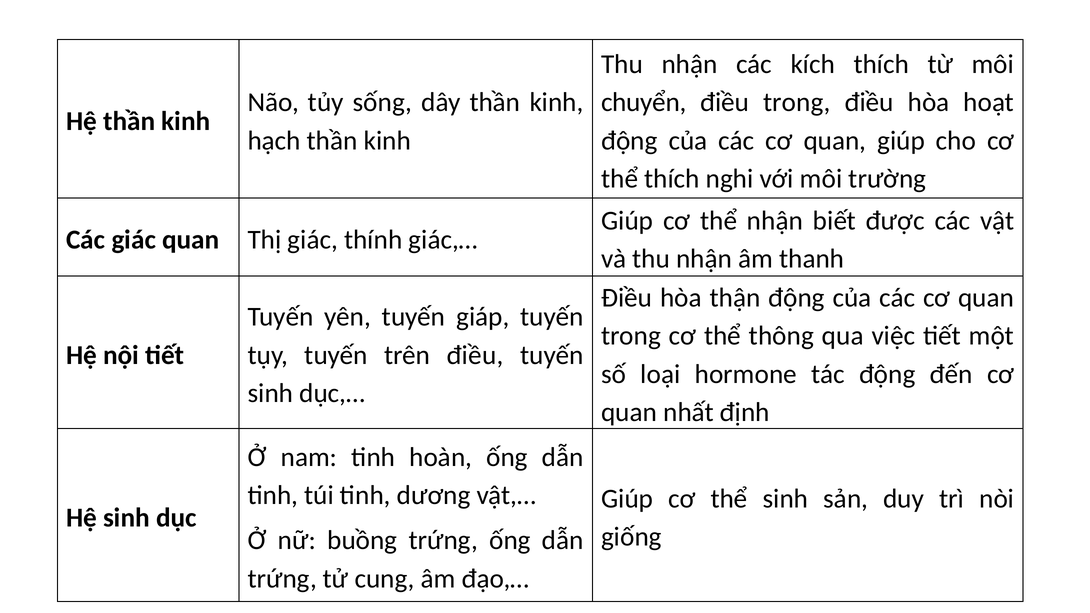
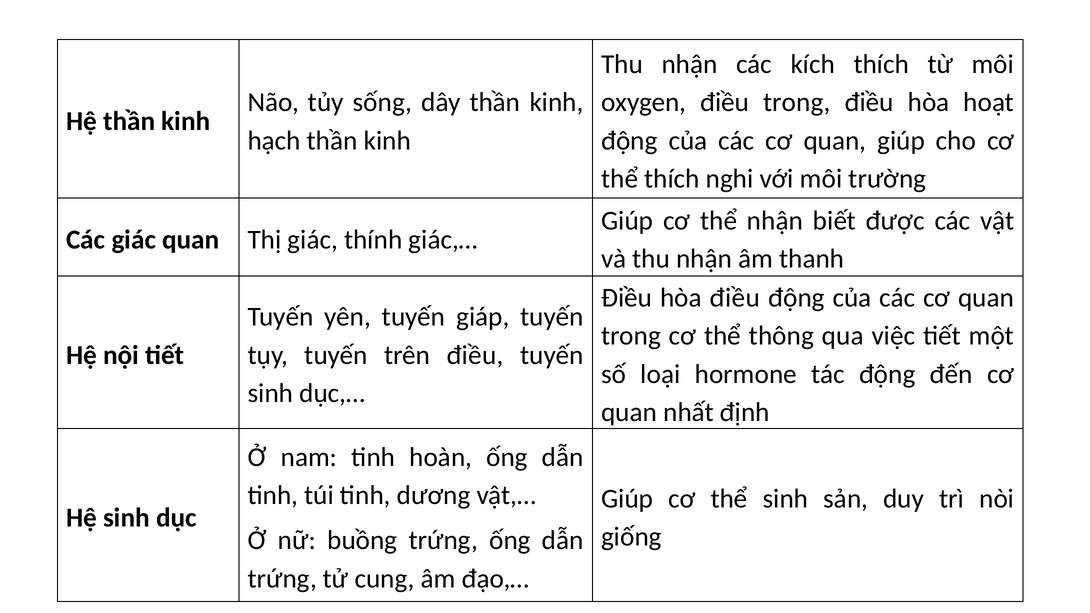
chuyển: chuyển -> oxygen
hòa thận: thận -> điều
